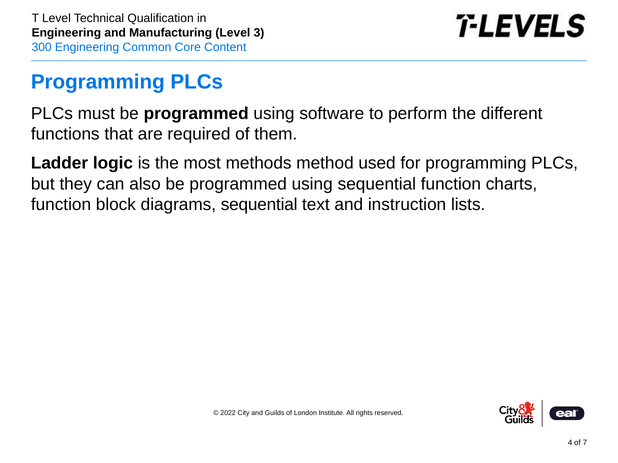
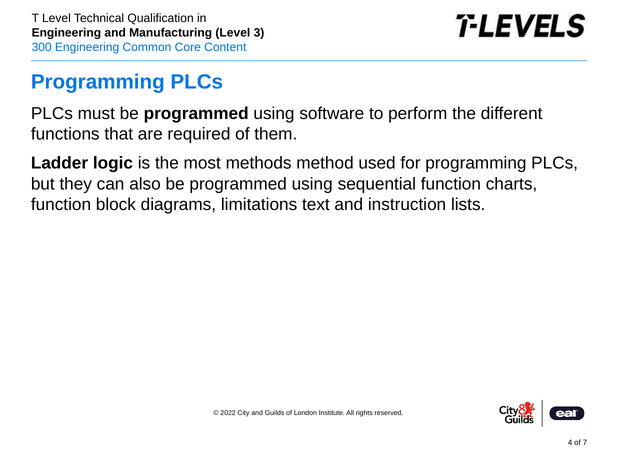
diagrams sequential: sequential -> limitations
